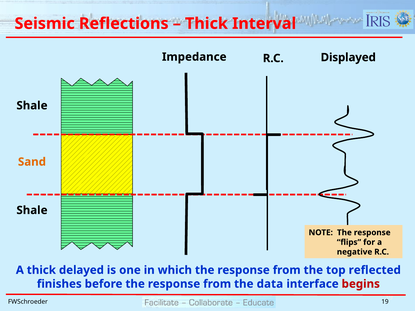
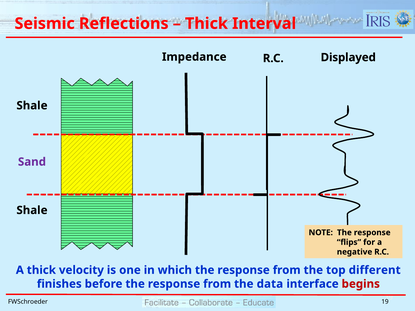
Sand colour: orange -> purple
delayed: delayed -> velocity
reflected: reflected -> different
